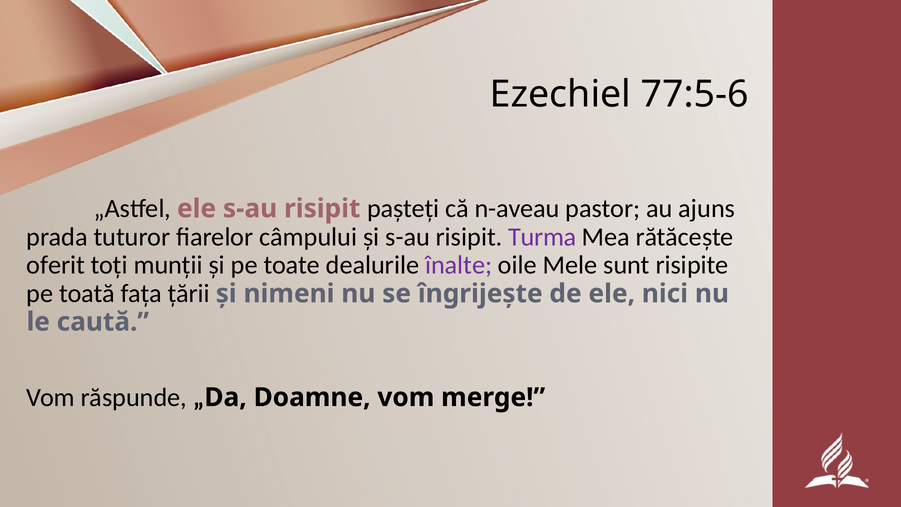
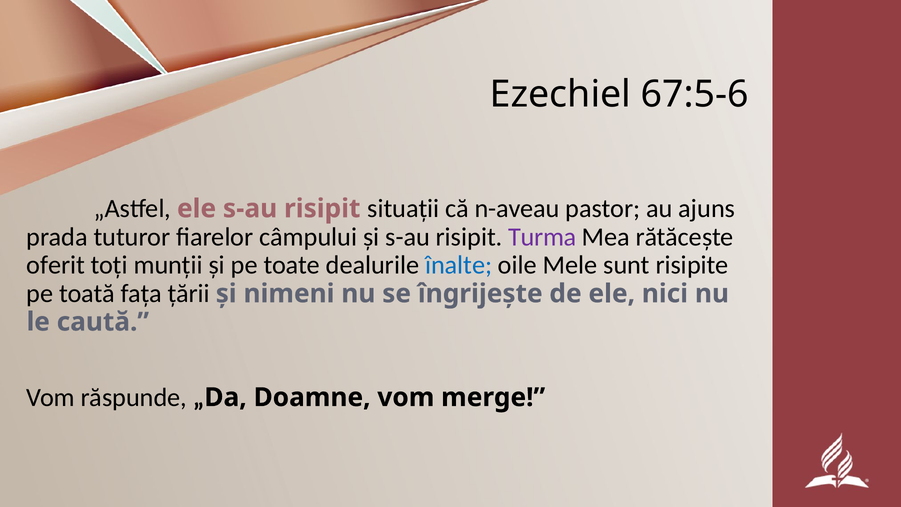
77:5-6: 77:5-6 -> 67:5-6
pașteți: pașteți -> situații
înalte colour: purple -> blue
